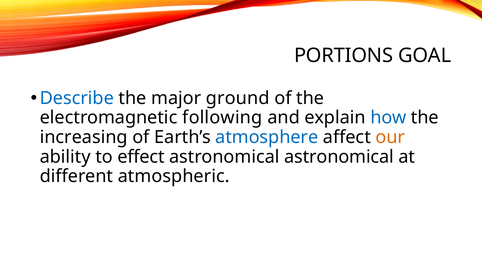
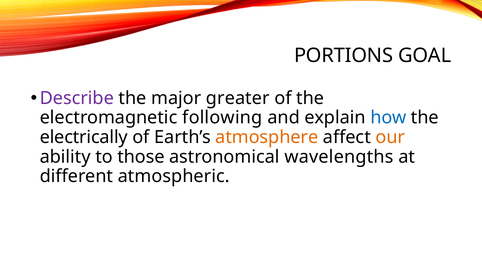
Describe colour: blue -> purple
ground: ground -> greater
increasing: increasing -> electrically
atmosphere colour: blue -> orange
effect: effect -> those
astronomical astronomical: astronomical -> wavelengths
